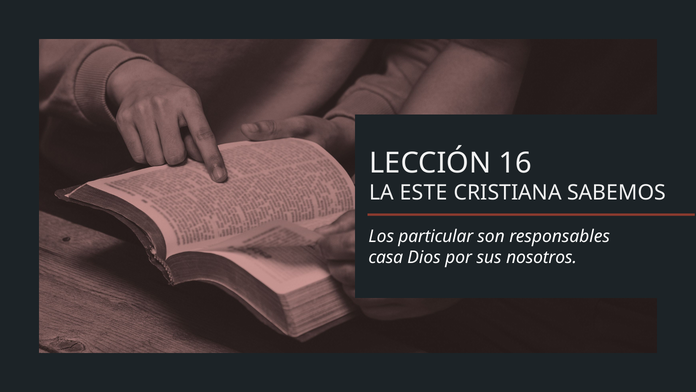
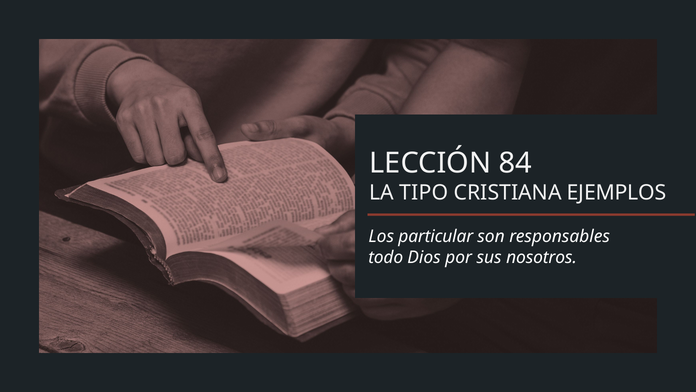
16: 16 -> 84
ESTE: ESTE -> TIPO
SABEMOS: SABEMOS -> EJEMPLOS
casa: casa -> todo
